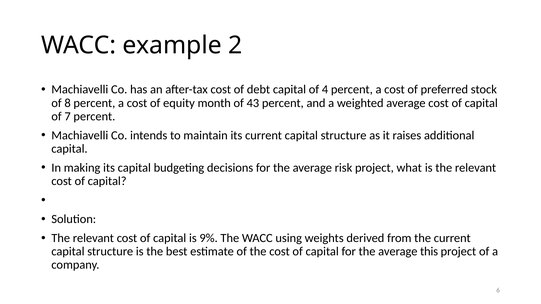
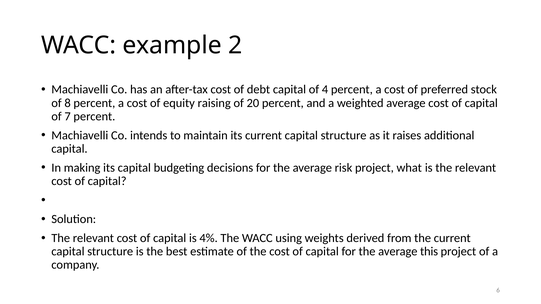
month: month -> raising
43: 43 -> 20
9%: 9% -> 4%
